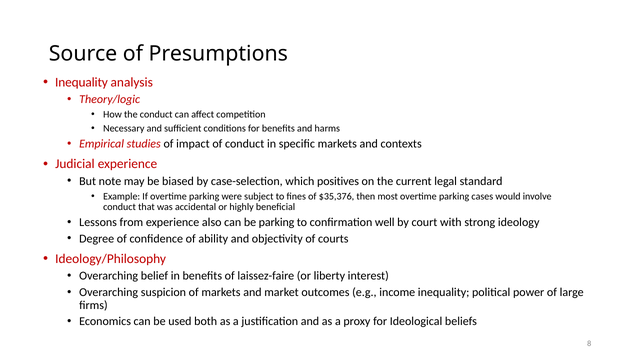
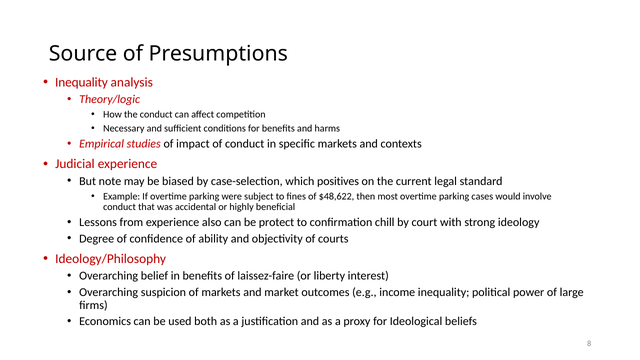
$35,376: $35,376 -> $48,622
be parking: parking -> protect
well: well -> chill
